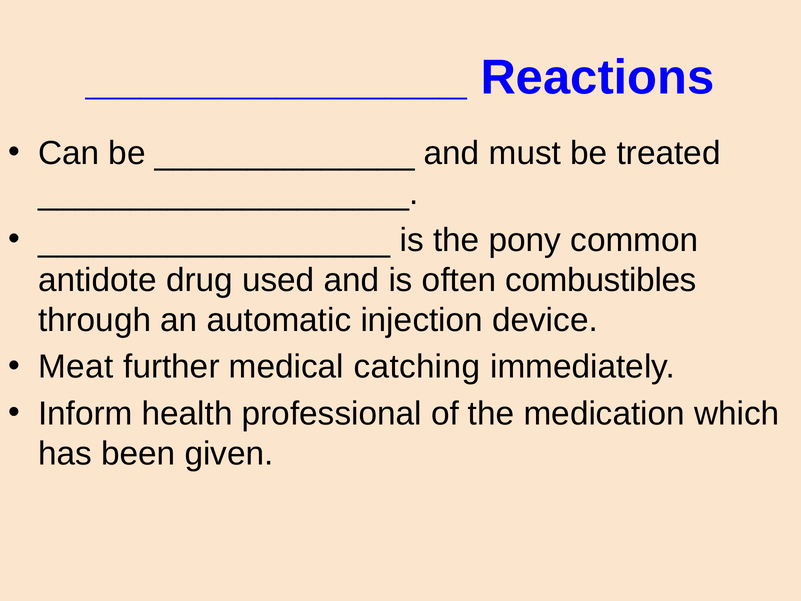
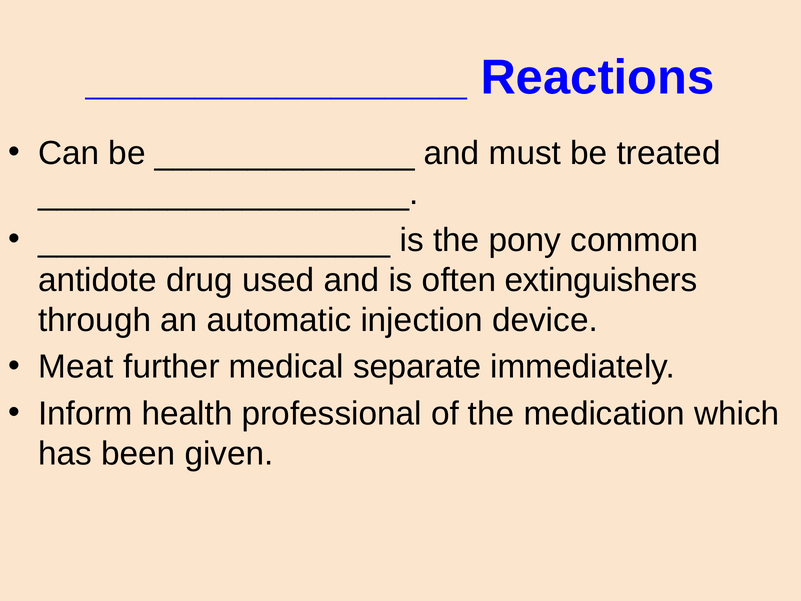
combustibles: combustibles -> extinguishers
catching: catching -> separate
